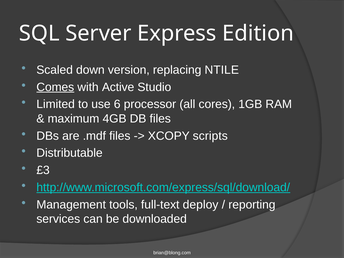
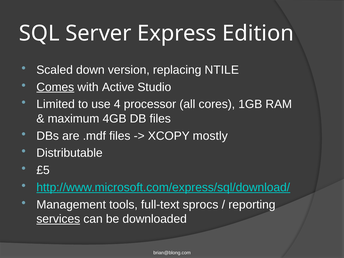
6: 6 -> 4
scripts: scripts -> mostly
£3: £3 -> £5
deploy: deploy -> sprocs
services underline: none -> present
